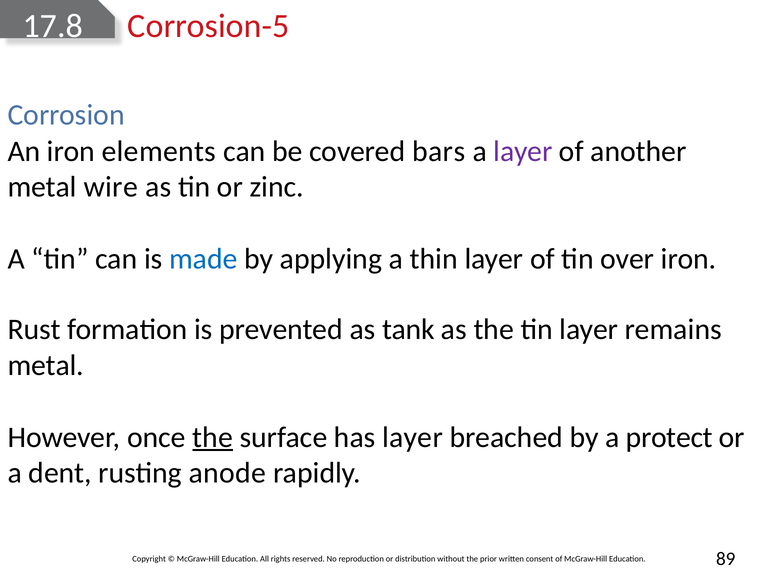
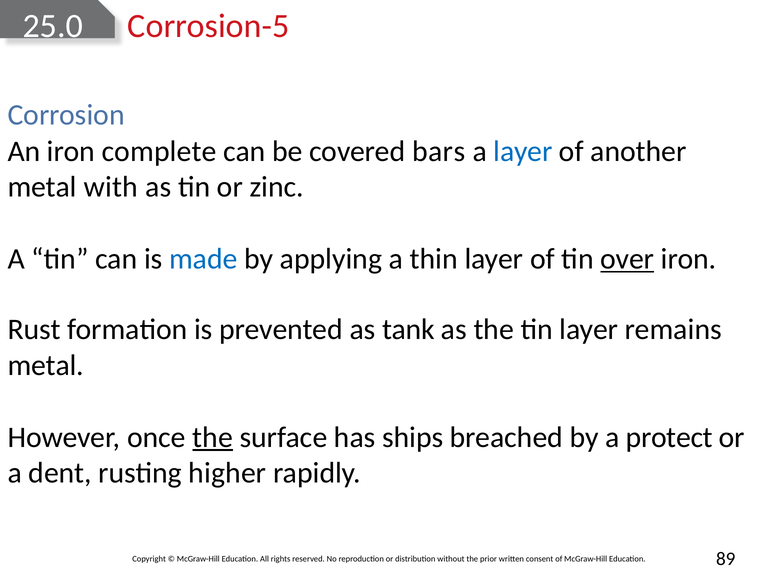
17.8: 17.8 -> 25.0
elements: elements -> complete
layer at (523, 151) colour: purple -> blue
wire: wire -> with
over underline: none -> present
has layer: layer -> ships
anode: anode -> higher
